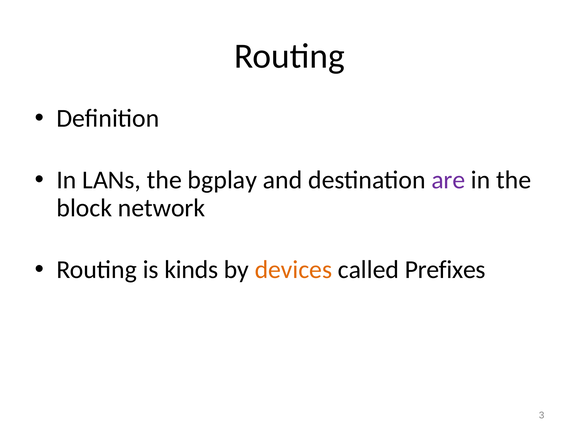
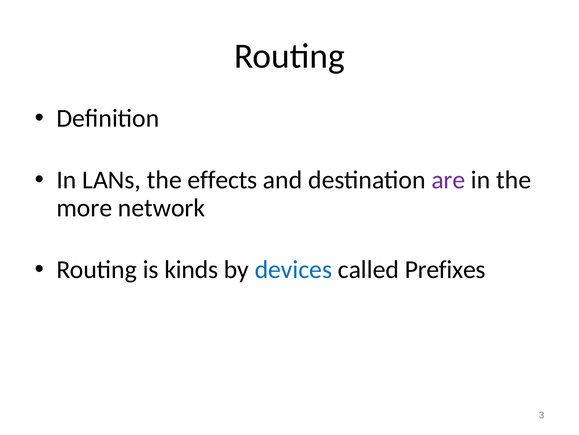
bgplay: bgplay -> effects
block: block -> more
devices colour: orange -> blue
